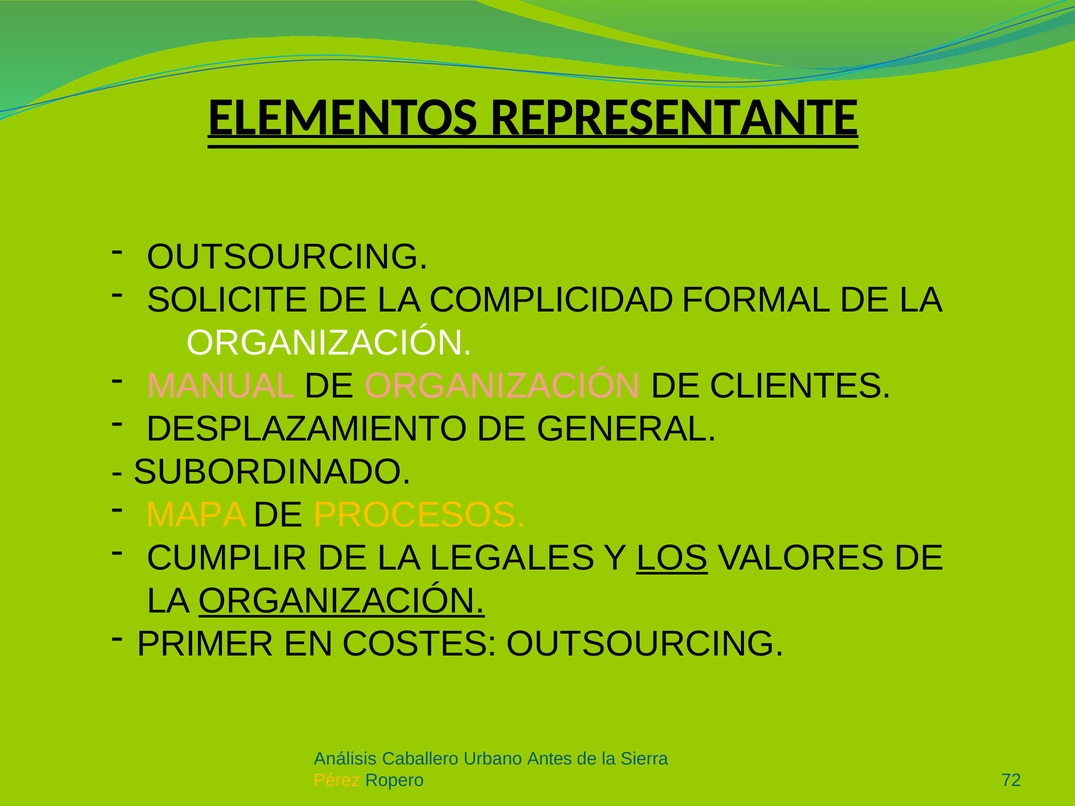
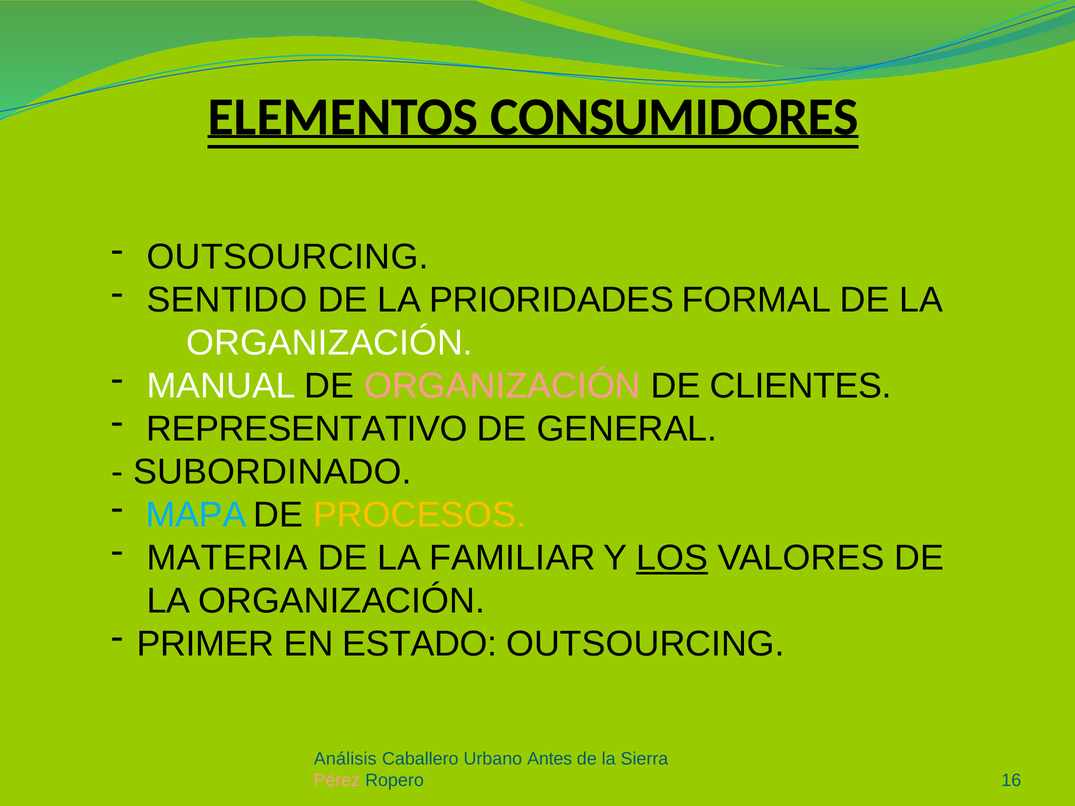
REPRESENTANTE: REPRESENTANTE -> CONSUMIDORES
SOLICITE: SOLICITE -> SENTIDO
COMPLICIDAD: COMPLICIDAD -> PRIORIDADES
MANUAL colour: pink -> white
DESPLAZAMIENTO: DESPLAZAMIENTO -> REPRESENTATIVO
MAPA colour: yellow -> light blue
CUMPLIR: CUMPLIR -> MATERIA
LEGALES: LEGALES -> FAMILIAR
ORGANIZACIÓN at (342, 601) underline: present -> none
COSTES: COSTES -> ESTADO
Pérez colour: yellow -> pink
72: 72 -> 16
